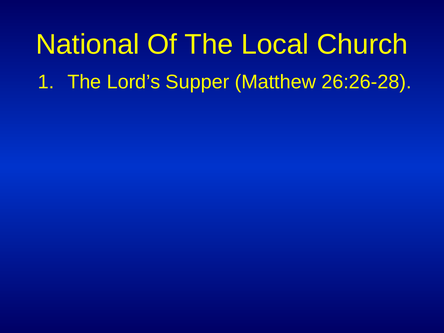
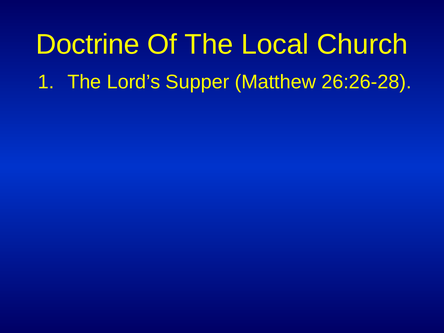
National: National -> Doctrine
